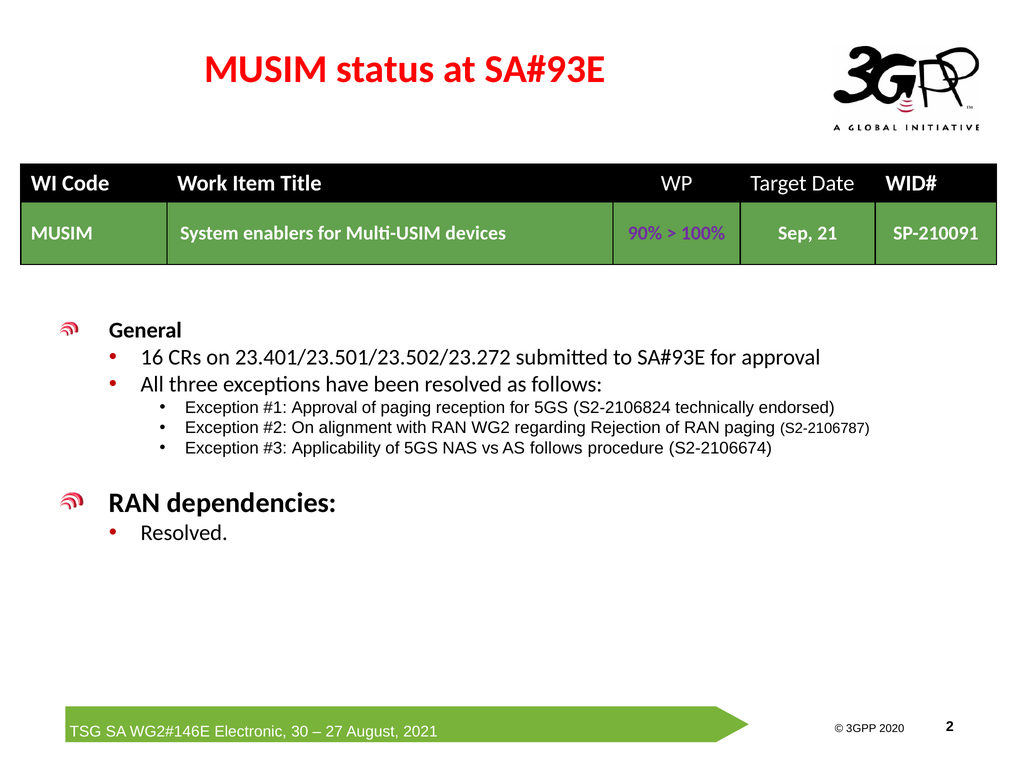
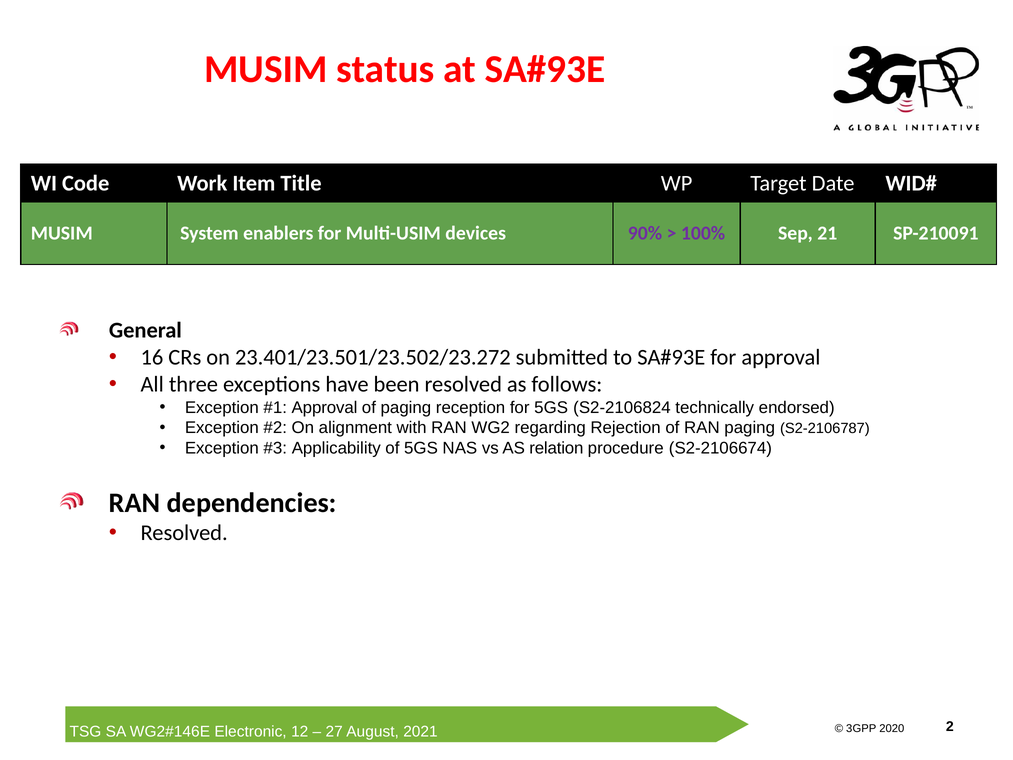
vs AS follows: follows -> relation
30: 30 -> 12
